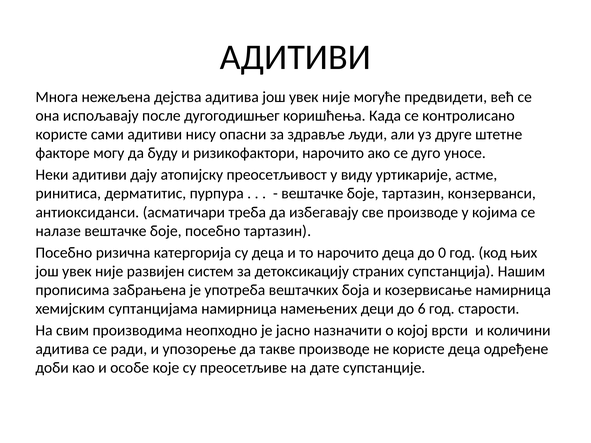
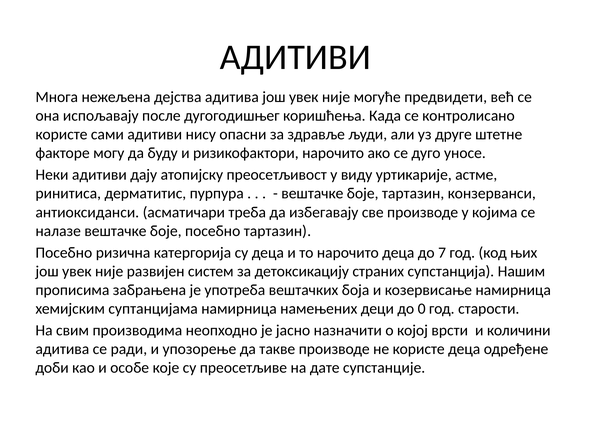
0: 0 -> 7
6: 6 -> 0
